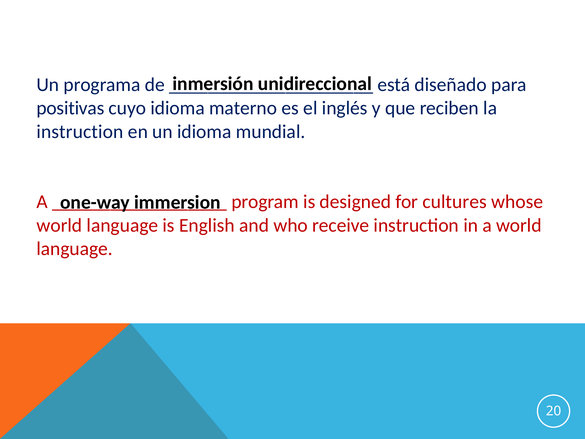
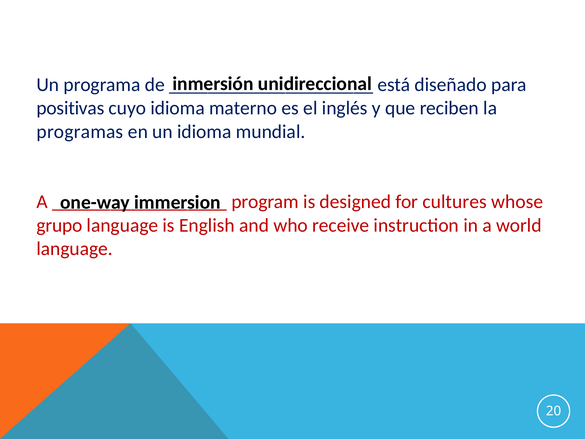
instruction at (80, 132): instruction -> programas
world at (59, 225): world -> grupo
